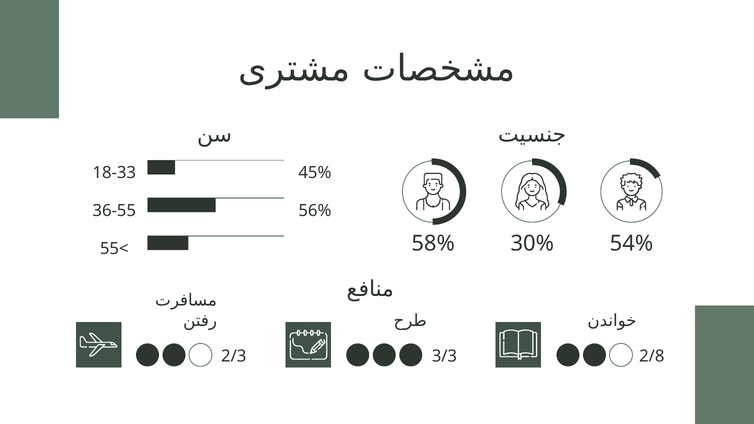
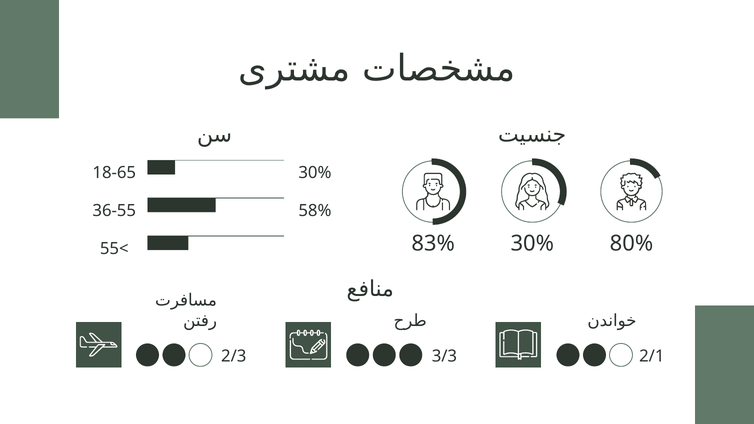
18-33: 18-33 -> 18-65
45% at (315, 173): 45% -> 30%
56%: 56% -> 58%
58%: 58% -> 83%
54%: 54% -> 80%
2/8: 2/8 -> 2/1
